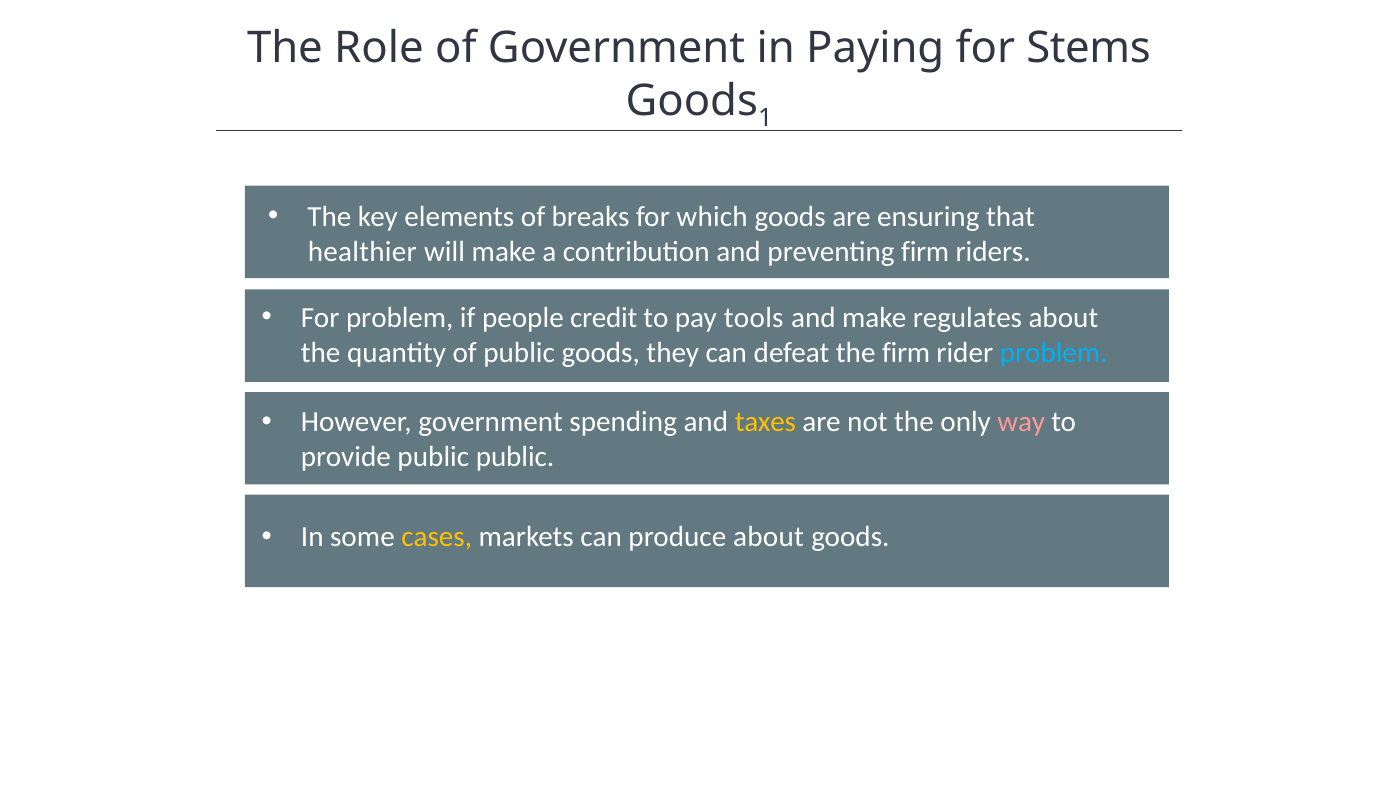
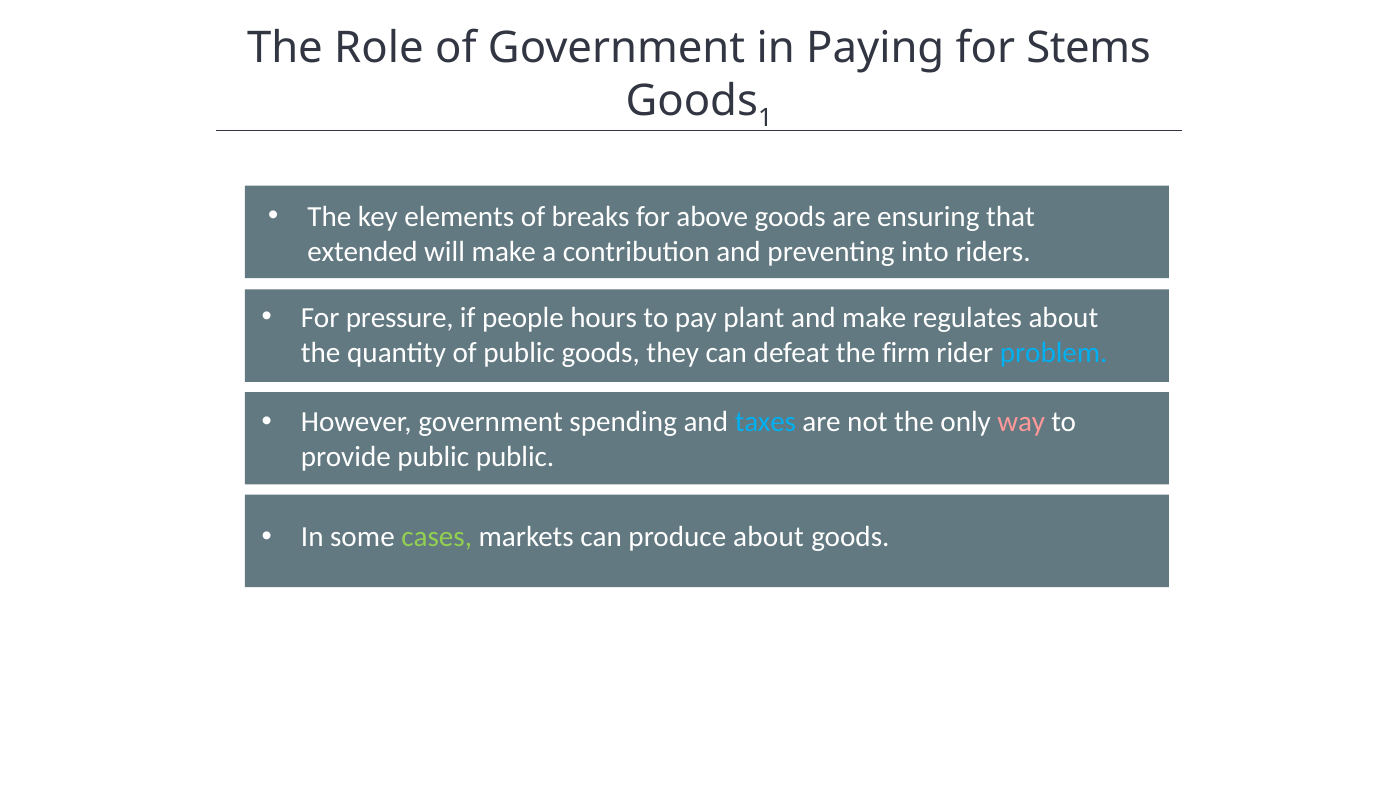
which: which -> above
healthier: healthier -> extended
preventing firm: firm -> into
For problem: problem -> pressure
credit: credit -> hours
tools: tools -> plant
taxes colour: yellow -> light blue
cases colour: yellow -> light green
